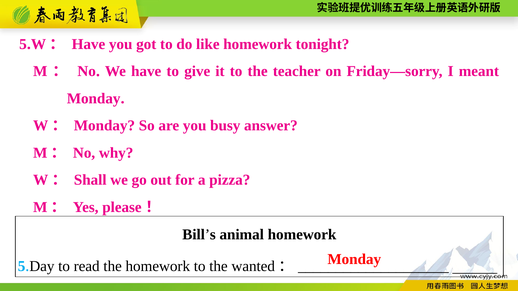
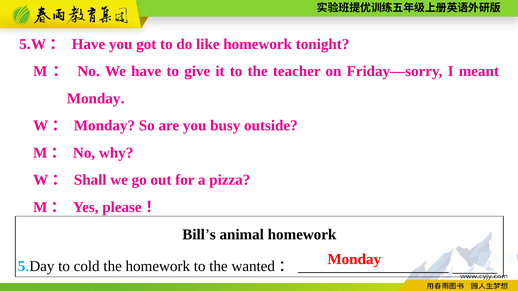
answer: answer -> outside
read: read -> cold
